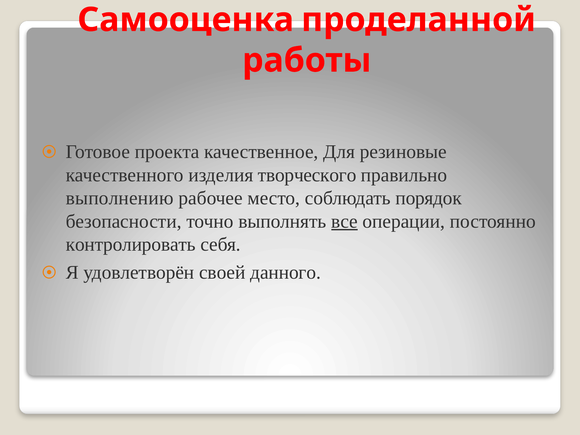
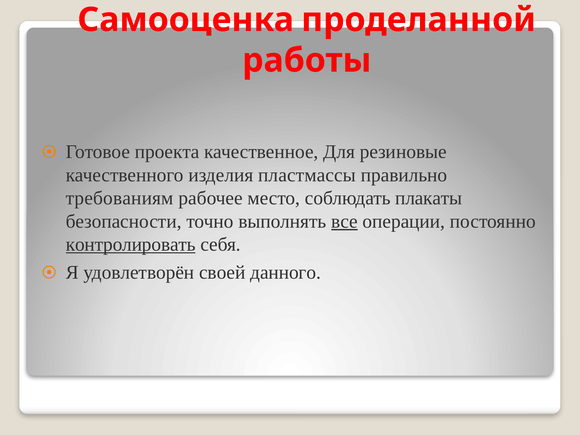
творческого: творческого -> пластмассы
выполнению: выполнению -> требованиям
порядок: порядок -> плакаты
контролировать underline: none -> present
